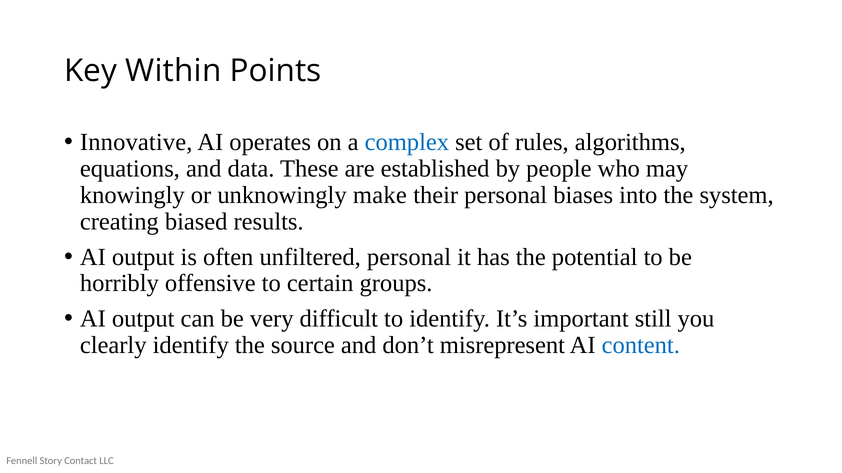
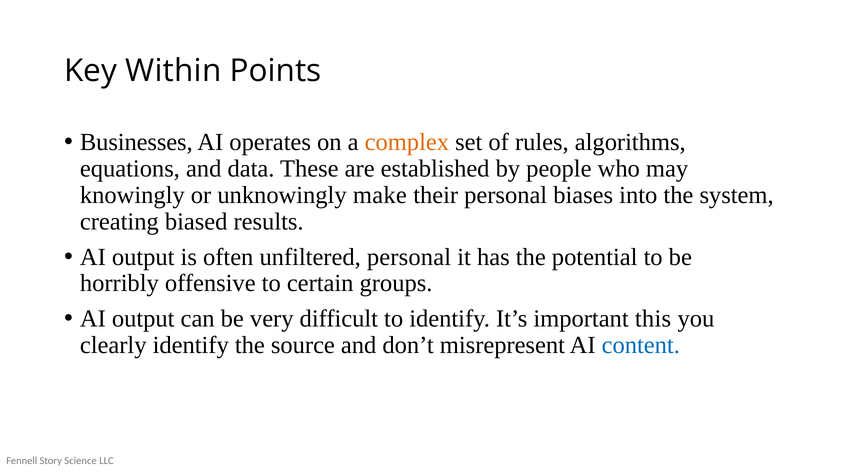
Innovative: Innovative -> Businesses
complex colour: blue -> orange
still: still -> this
Contact: Contact -> Science
